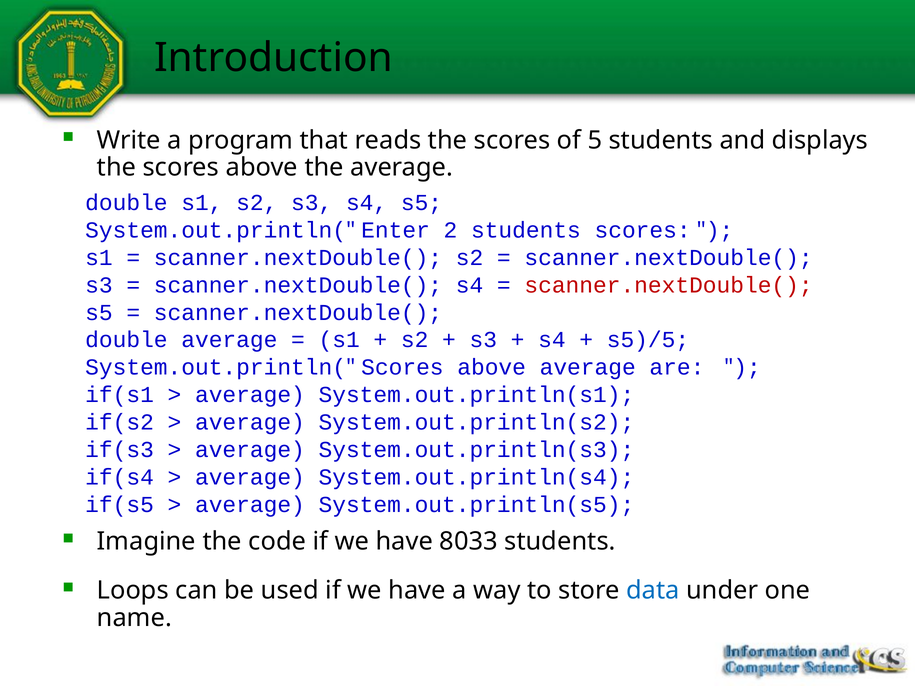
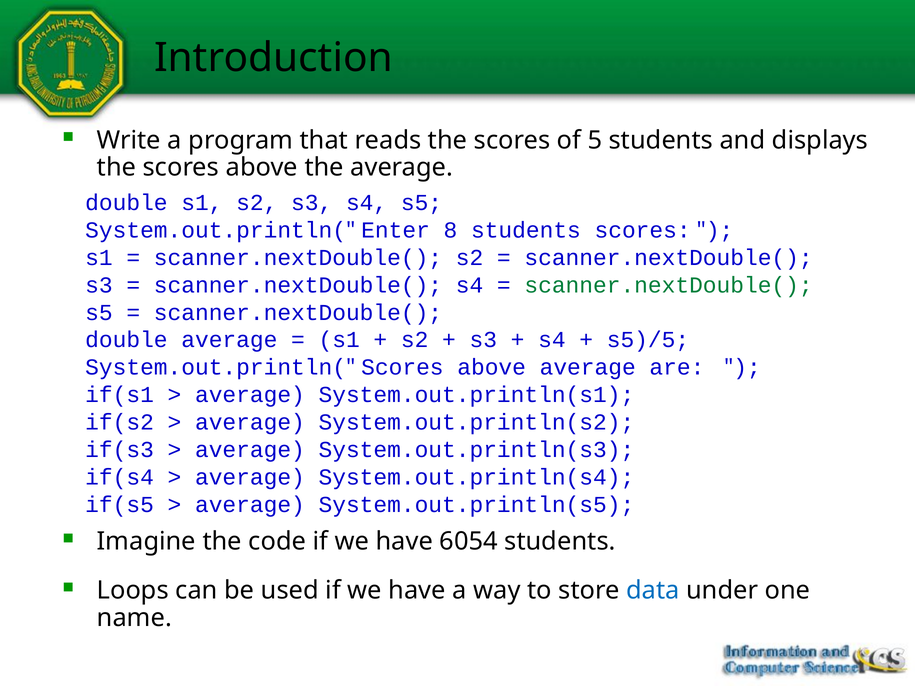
2: 2 -> 8
scanner.nextDouble( at (669, 285) colour: red -> green
8033: 8033 -> 6054
